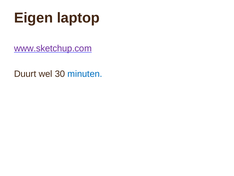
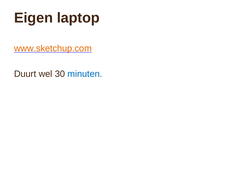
www.sketchup.com colour: purple -> orange
